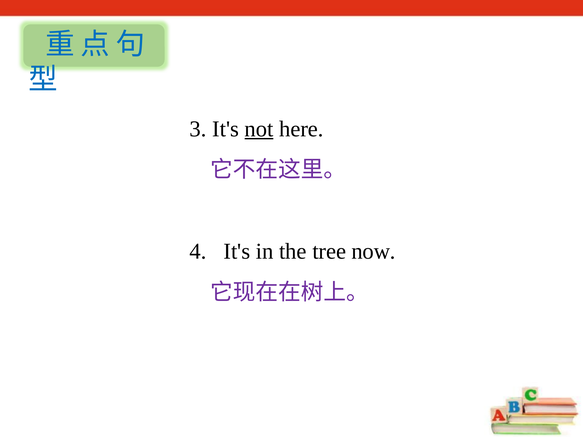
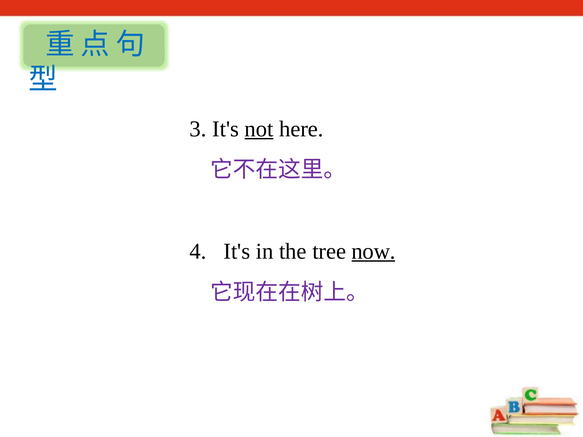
now underline: none -> present
